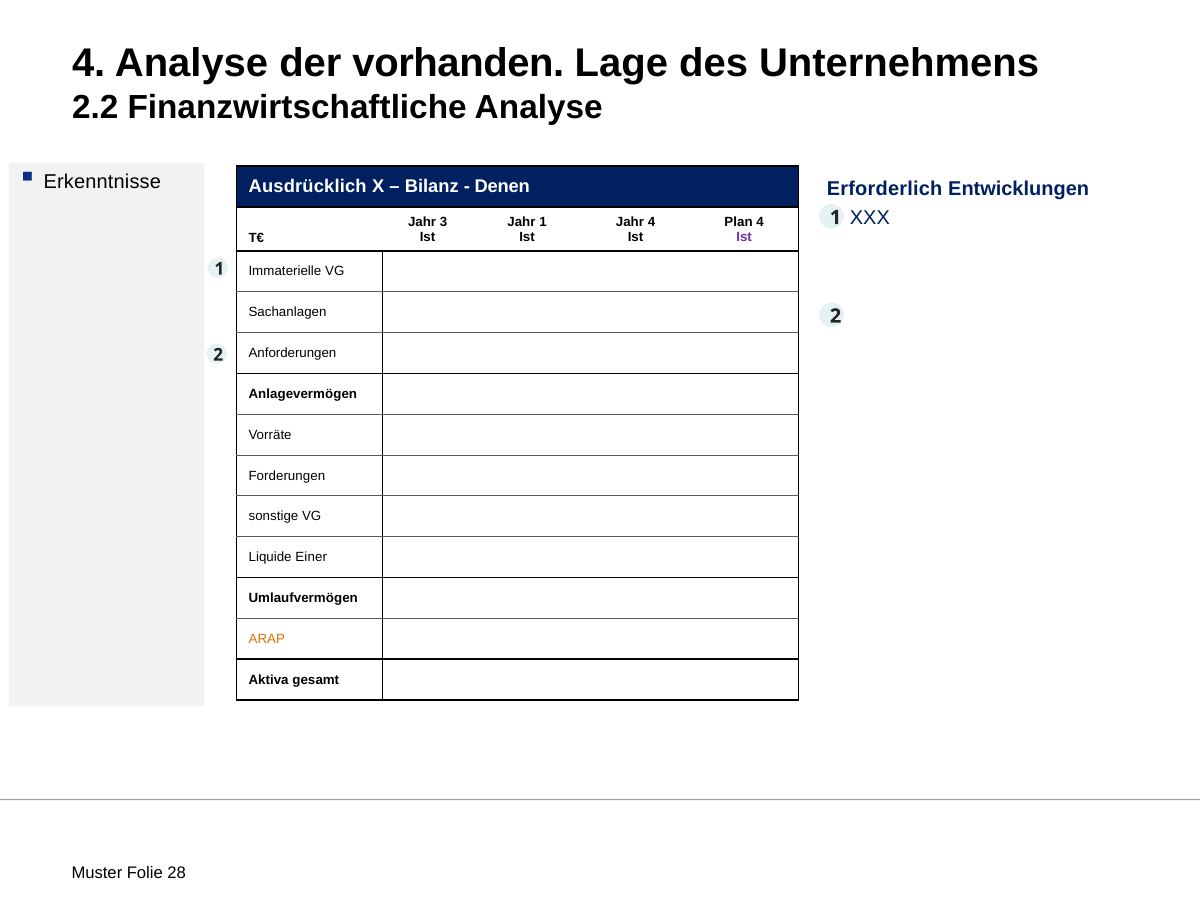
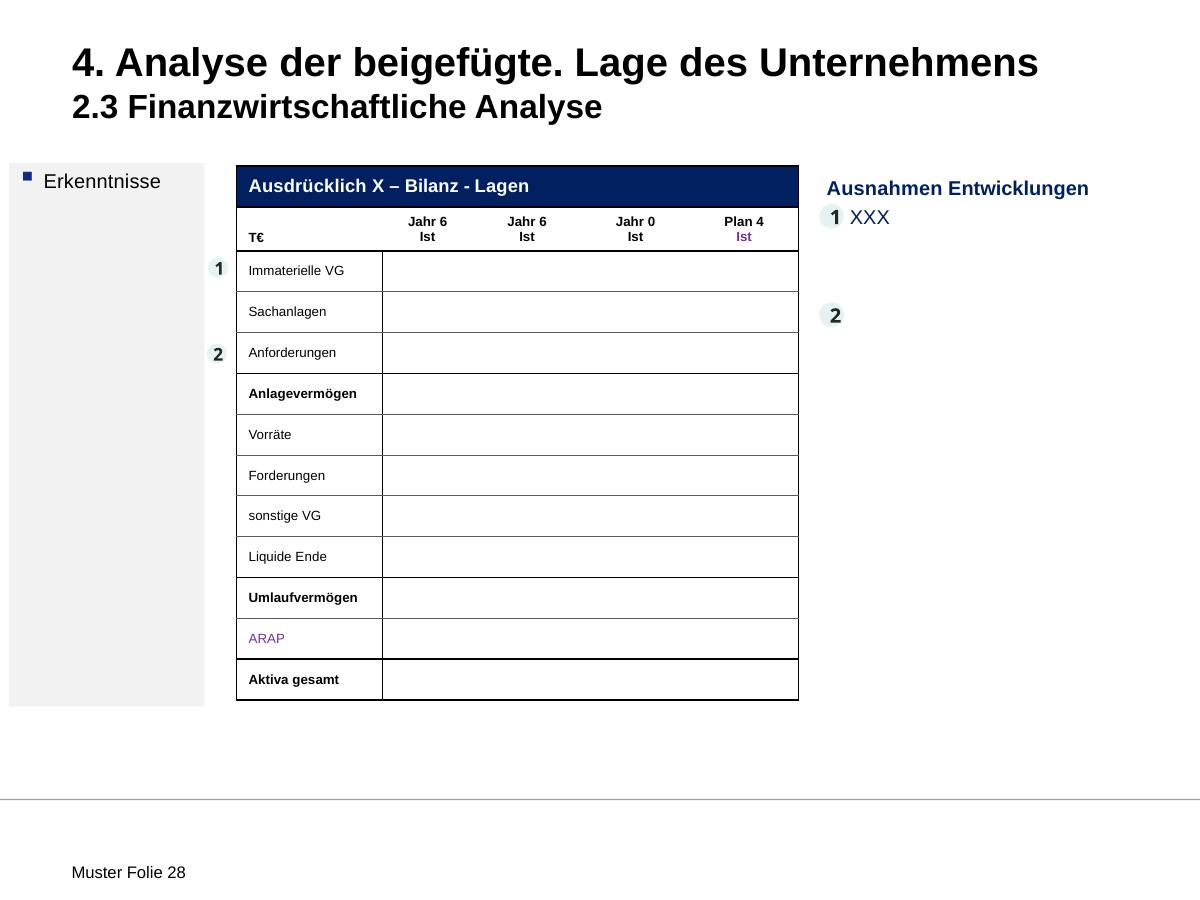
vorhanden: vorhanden -> beigefügte
2.2: 2.2 -> 2.3
Denen: Denen -> Lagen
Erforderlich: Erforderlich -> Ausnahmen
3 at (444, 222): 3 -> 6
1 at (543, 222): 1 -> 6
Jahr 4: 4 -> 0
Einer: Einer -> Ende
ARAP colour: orange -> purple
